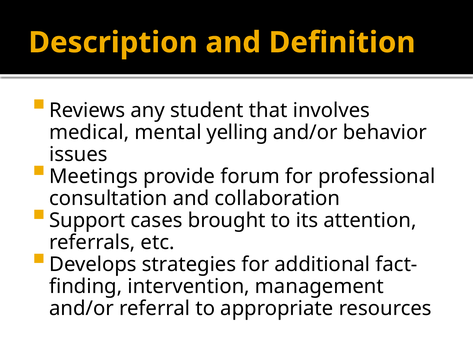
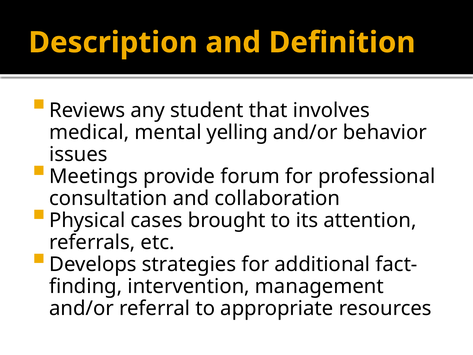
Support: Support -> Physical
